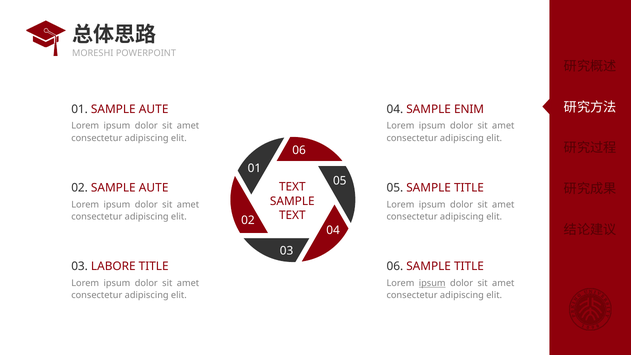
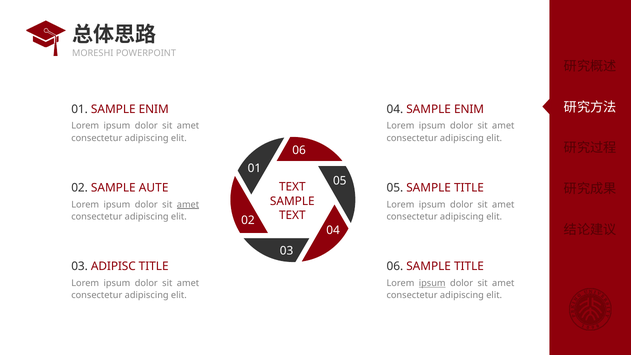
01 SAMPLE AUTE: AUTE -> ENIM
amet at (188, 205) underline: none -> present
LABORE: LABORE -> ADIPISC
